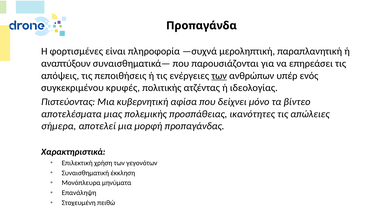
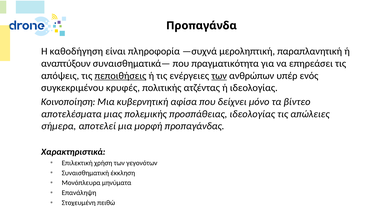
φορτισμένες: φορτισμένες -> καθοδήγηση
παρουσιάζονται: παρουσιάζονται -> πραγματικότητα
πεποιθήσεις underline: none -> present
Πιστεύοντας: Πιστεύοντας -> Κοινοποίηση
προσπάθειας ικανότητες: ικανότητες -> ιδεολογίας
